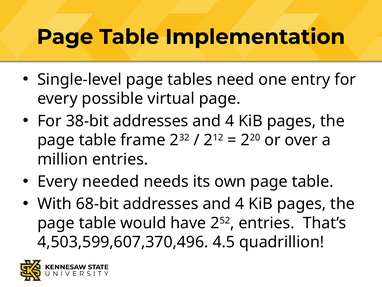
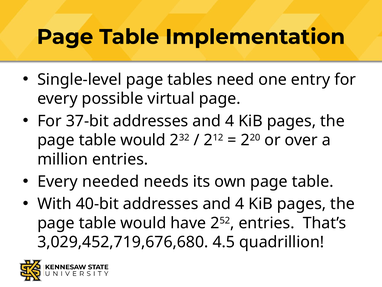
38-bit: 38-bit -> 37-bit
frame at (143, 140): frame -> would
68-bit: 68-bit -> 40-bit
4,503,599,607,370,496: 4,503,599,607,370,496 -> 3,029,452,719,676,680
